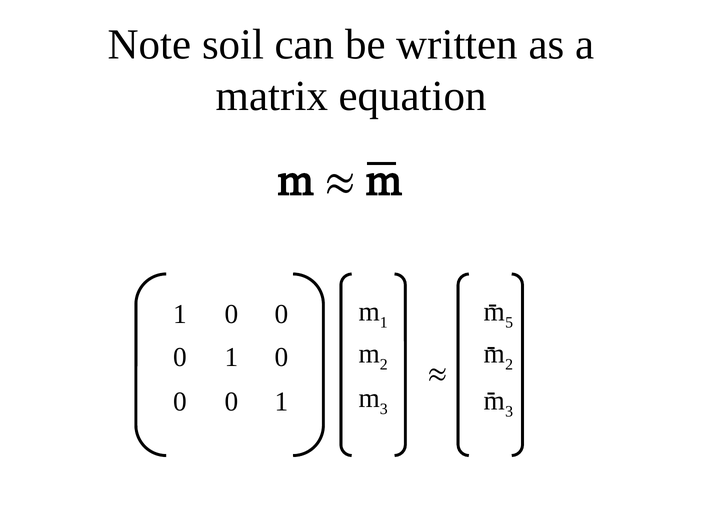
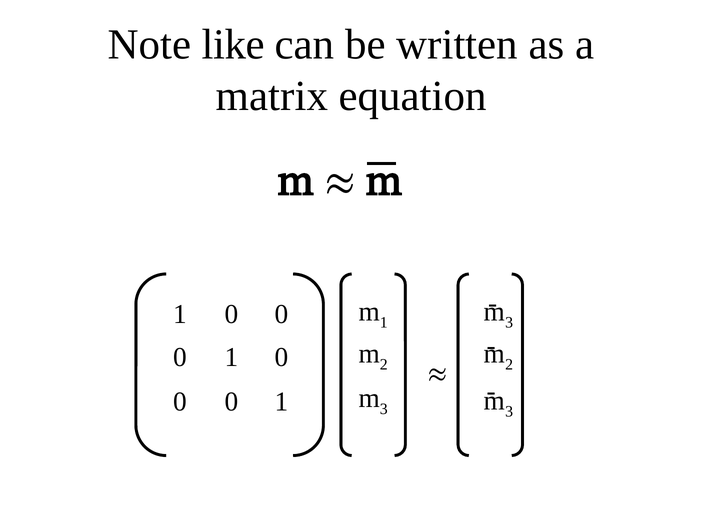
soil: soil -> like
5 at (509, 323): 5 -> 3
